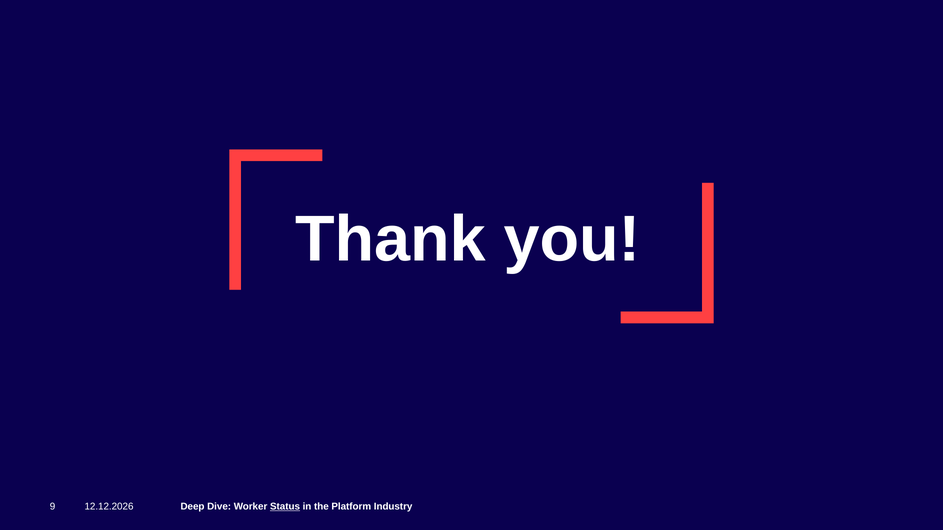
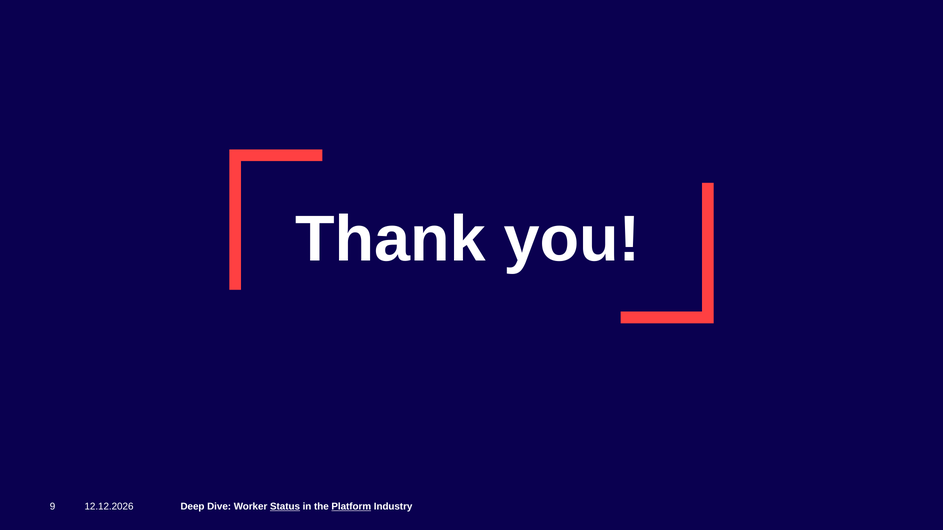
Platform underline: none -> present
